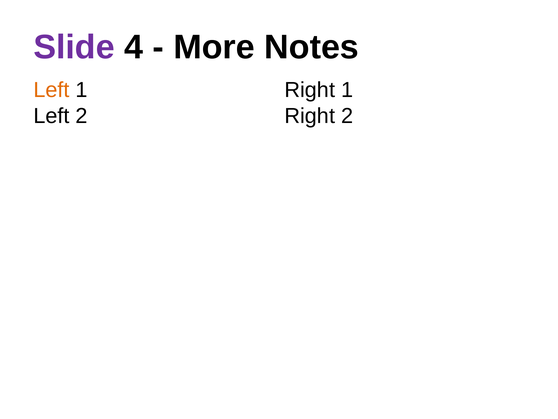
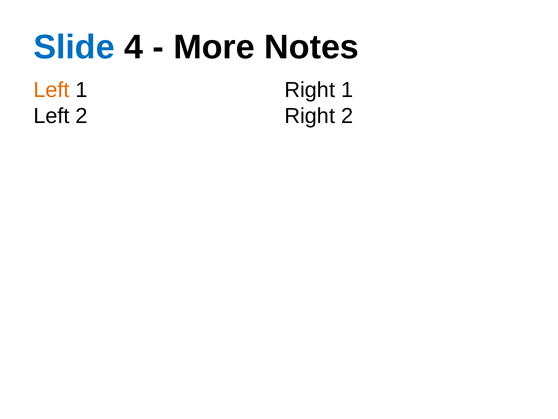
Slide colour: purple -> blue
